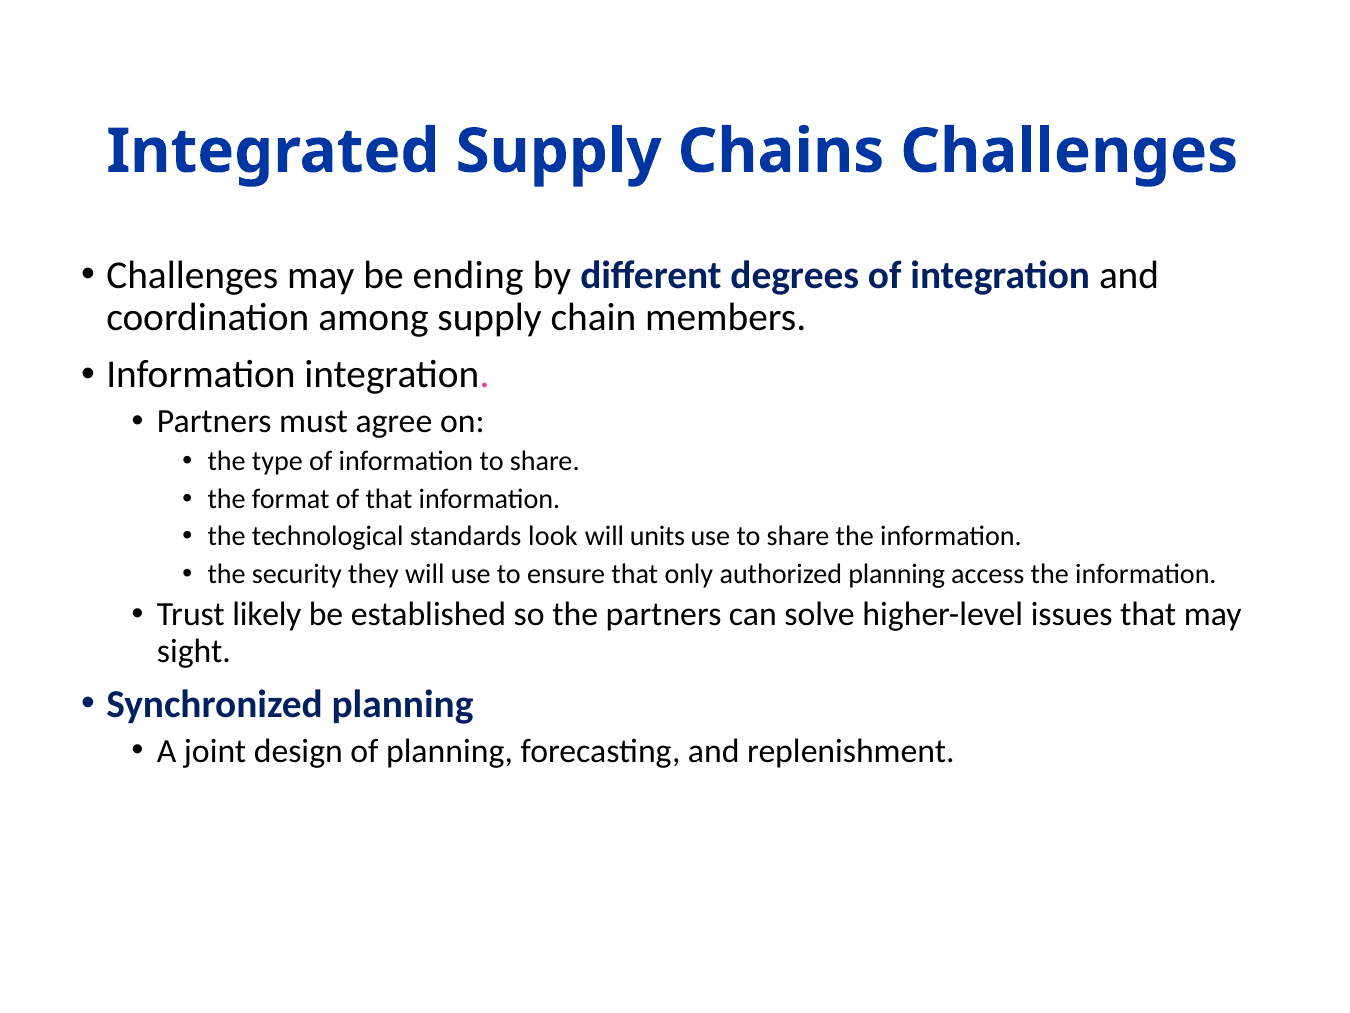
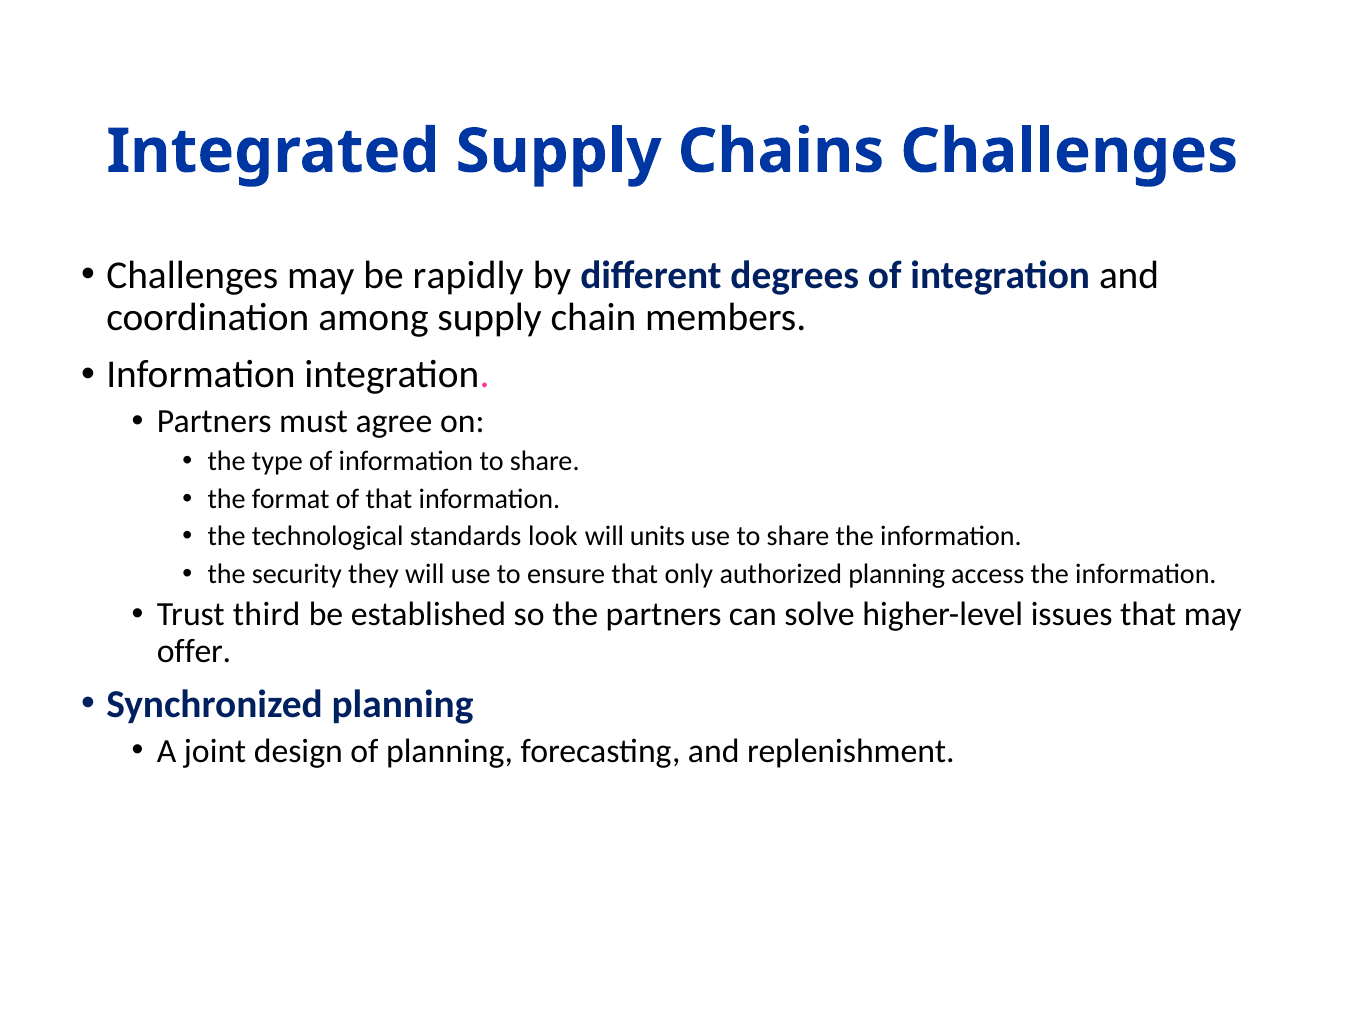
ending: ending -> rapidly
likely: likely -> third
sight: sight -> offer
